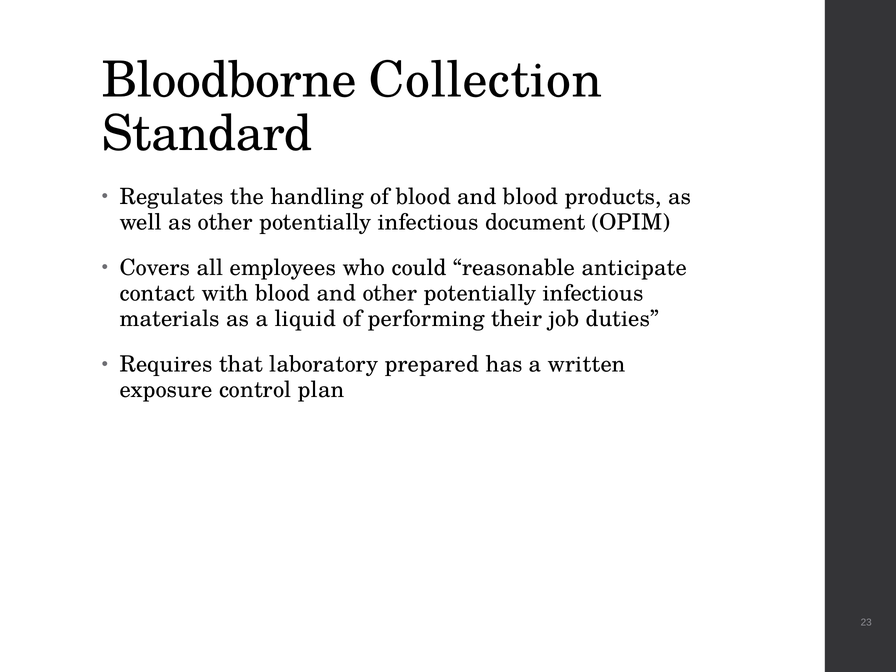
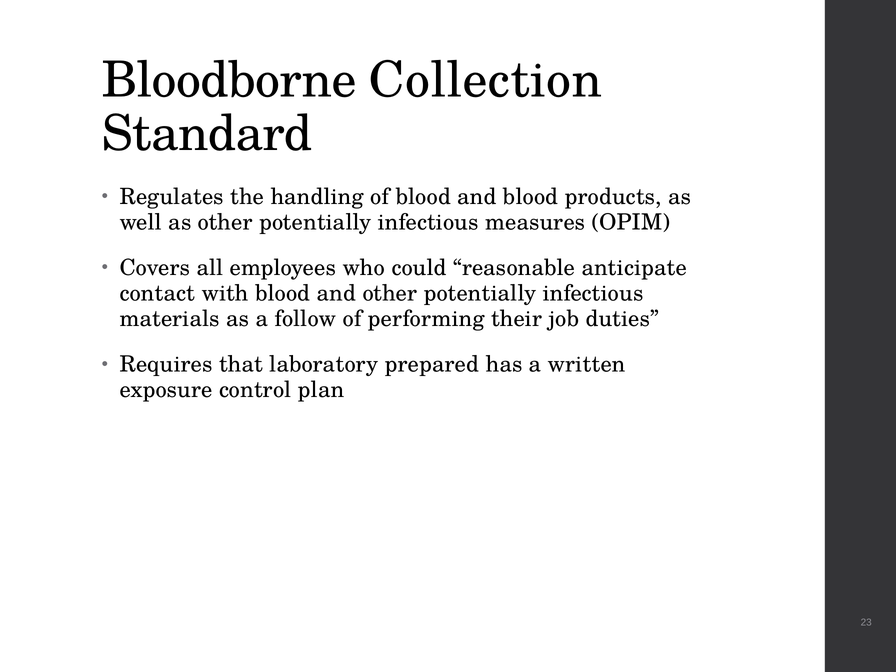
document: document -> measures
liquid: liquid -> follow
